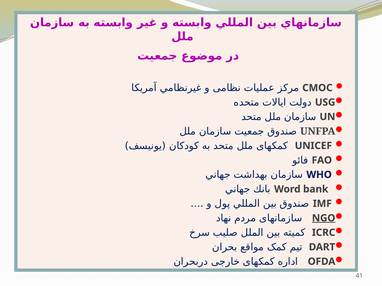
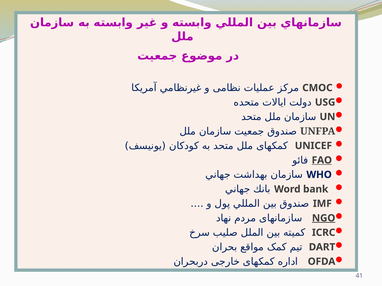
FAO underline: none -> present
